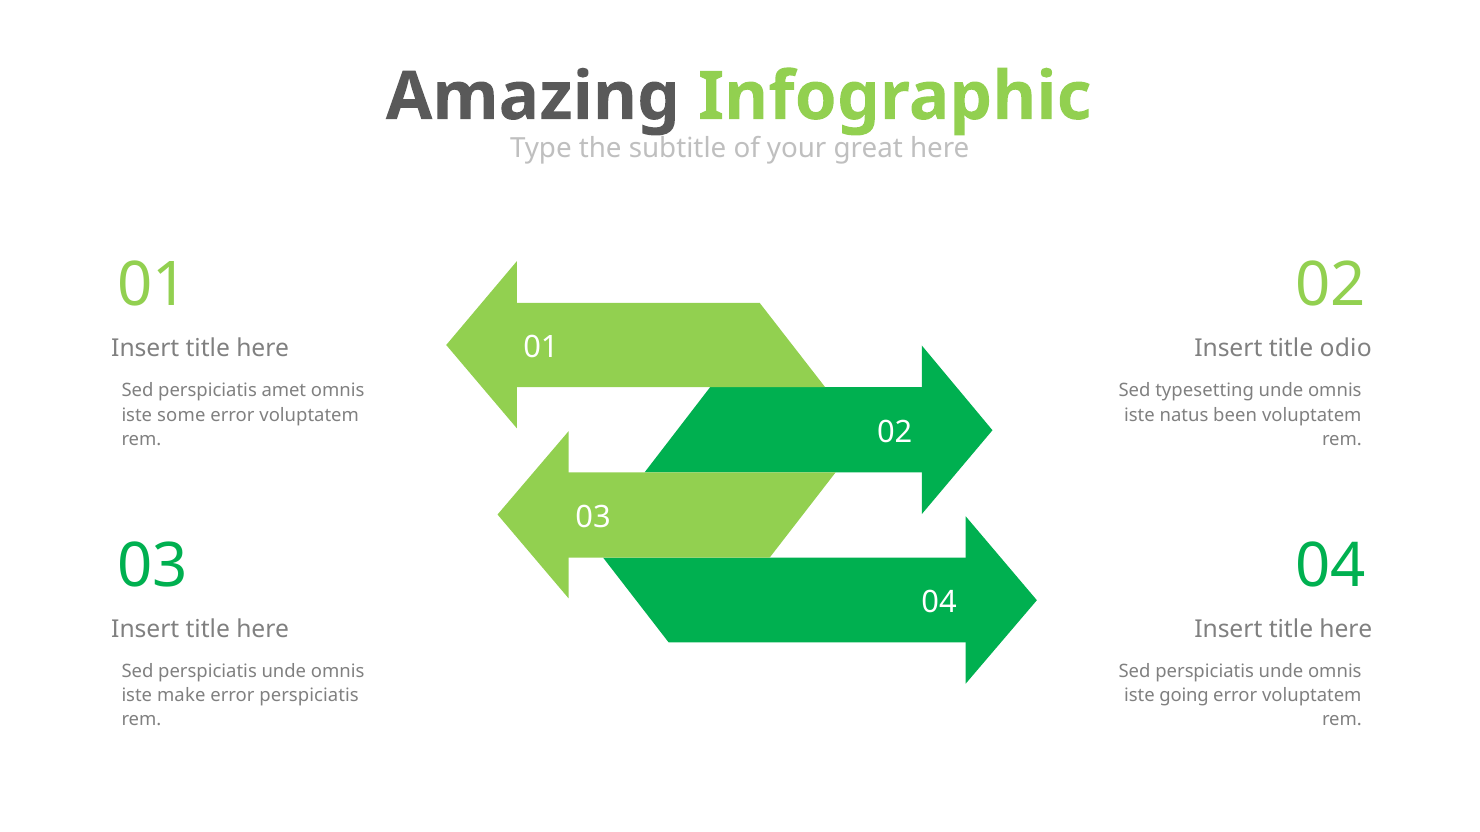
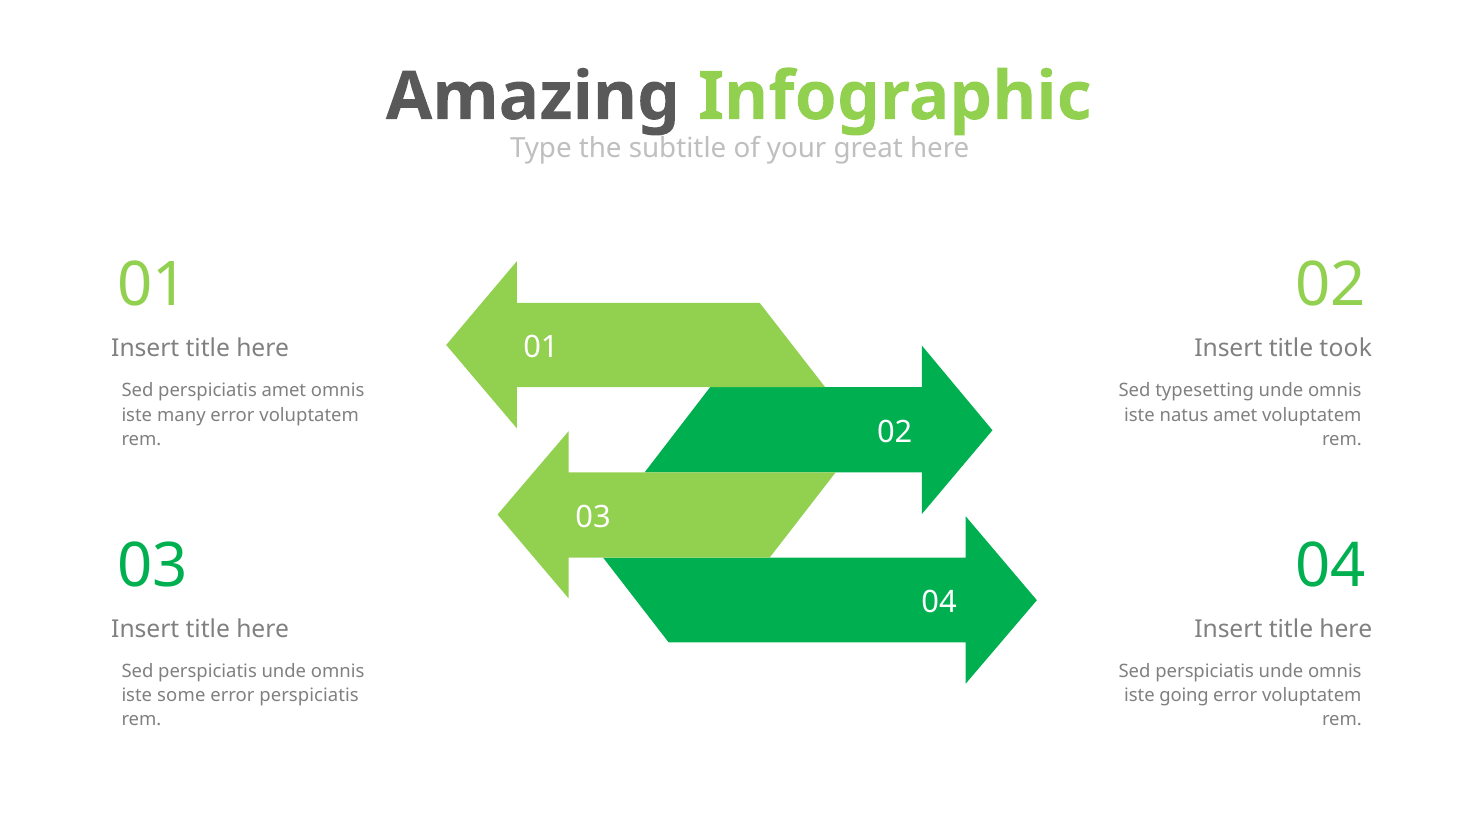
odio: odio -> took
some: some -> many
natus been: been -> amet
make: make -> some
